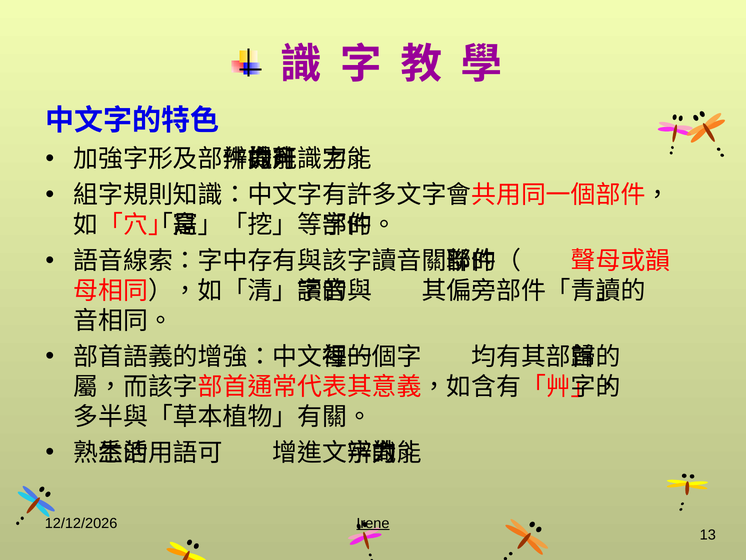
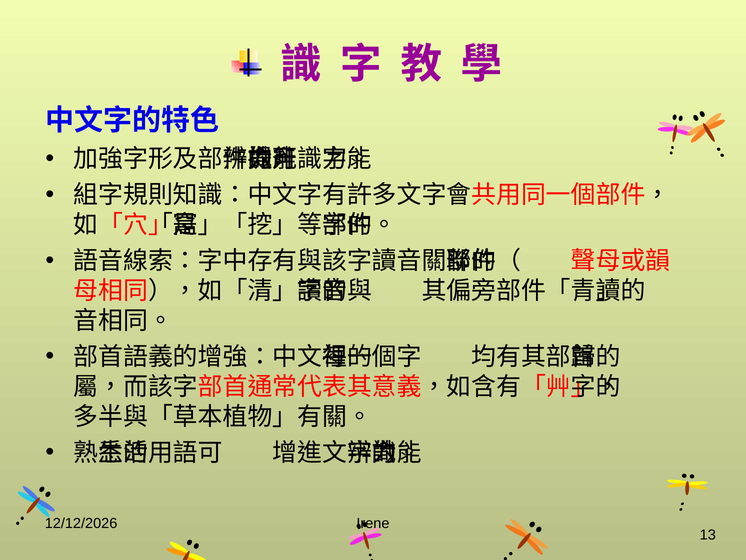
Irene underline: present -> none
